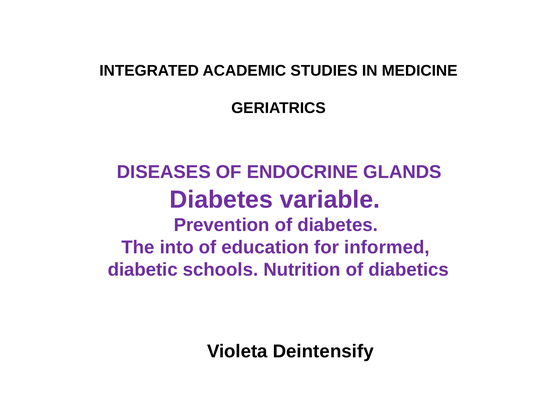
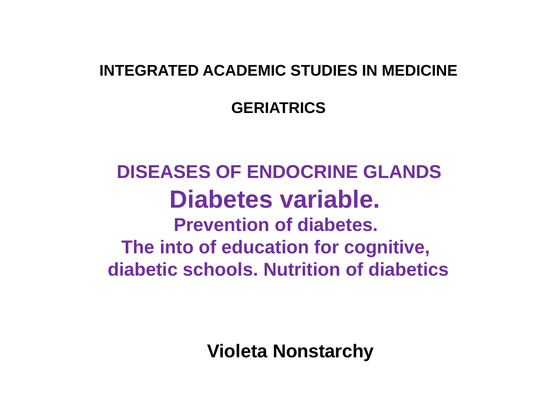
informed: informed -> cognitive
Deintensify: Deintensify -> Nonstarchy
